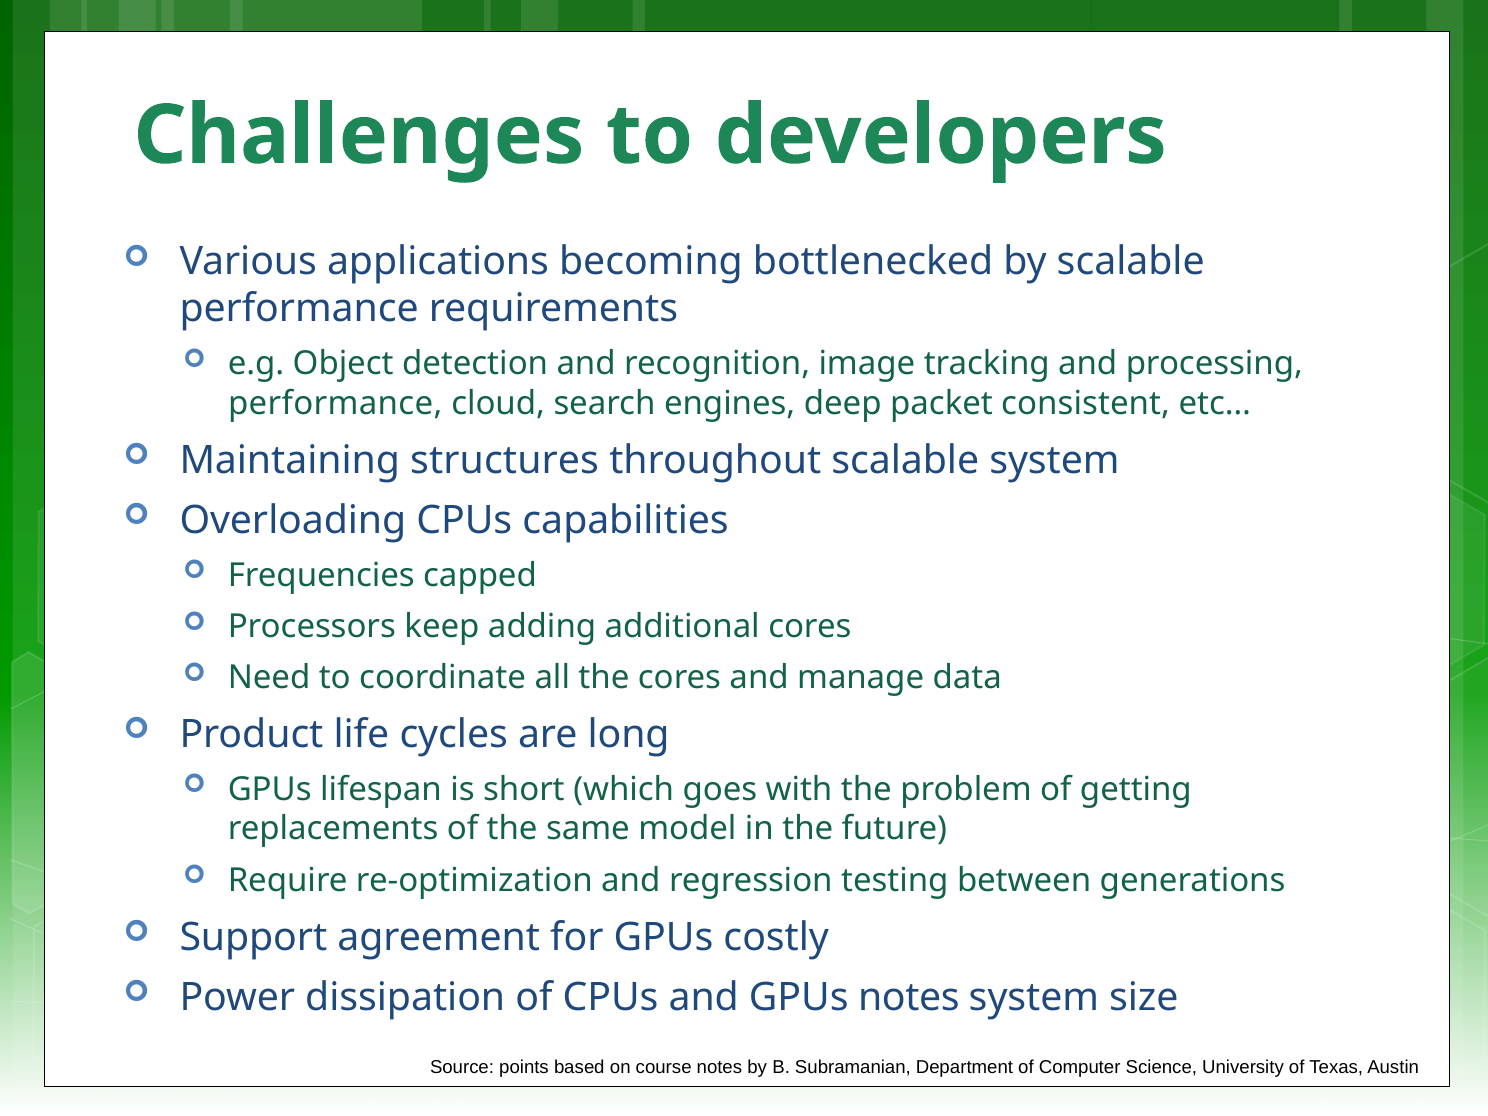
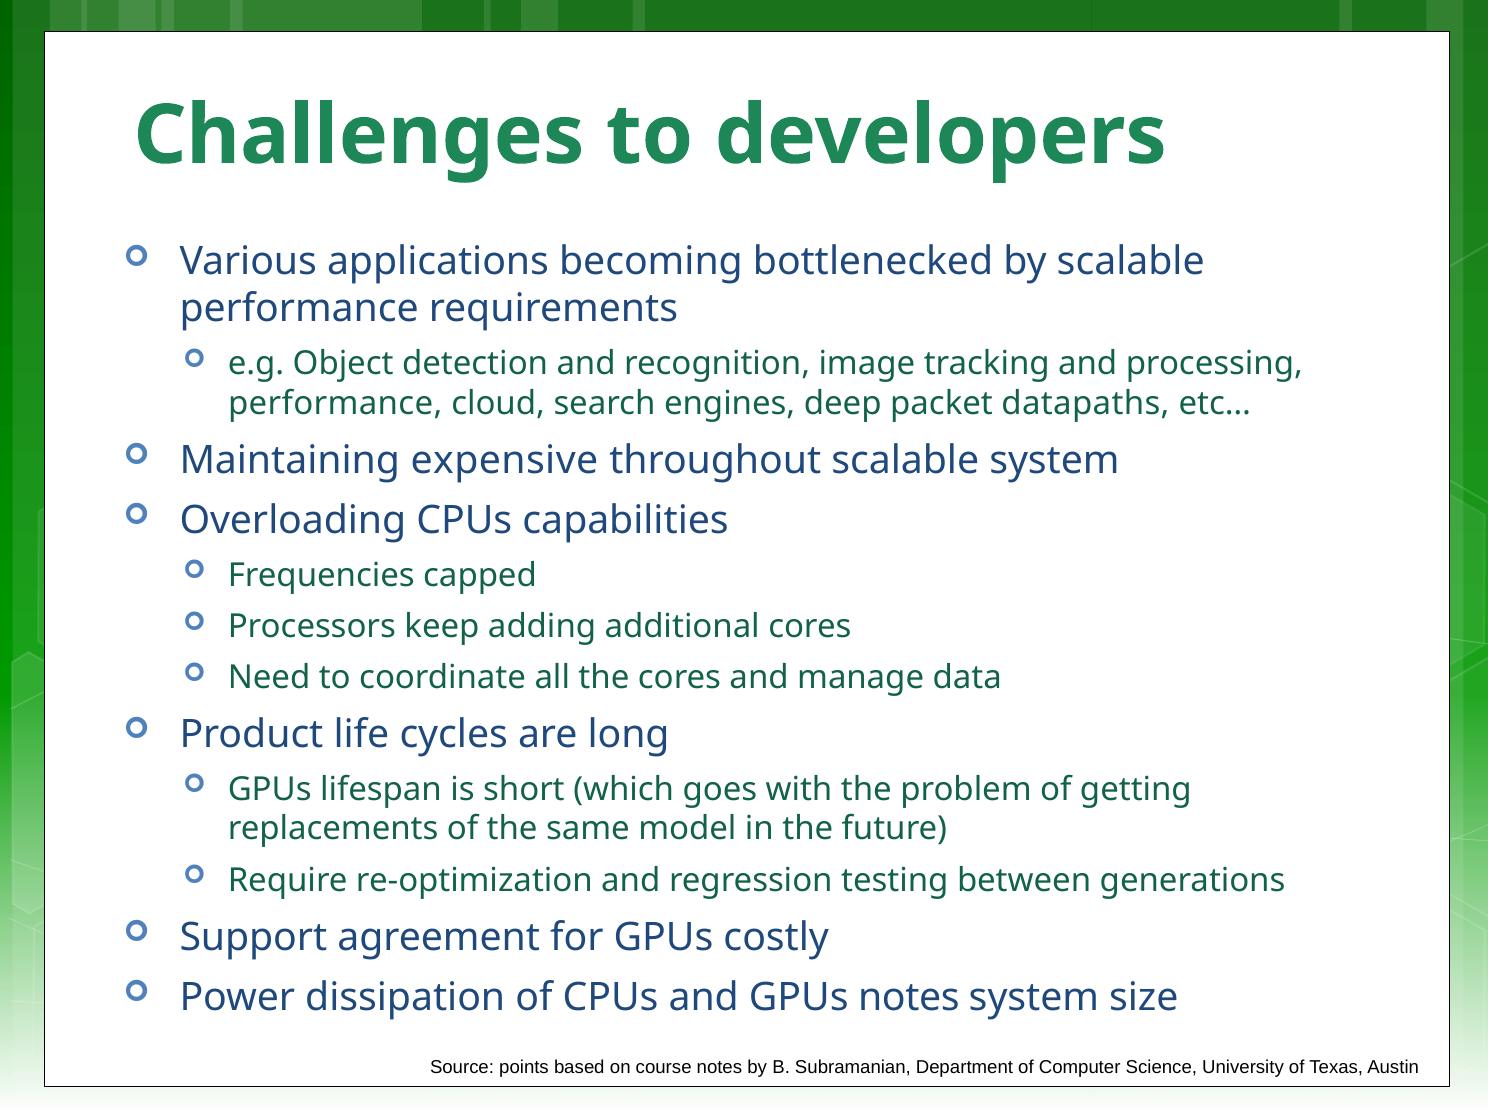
consistent: consistent -> datapaths
structures: structures -> expensive
